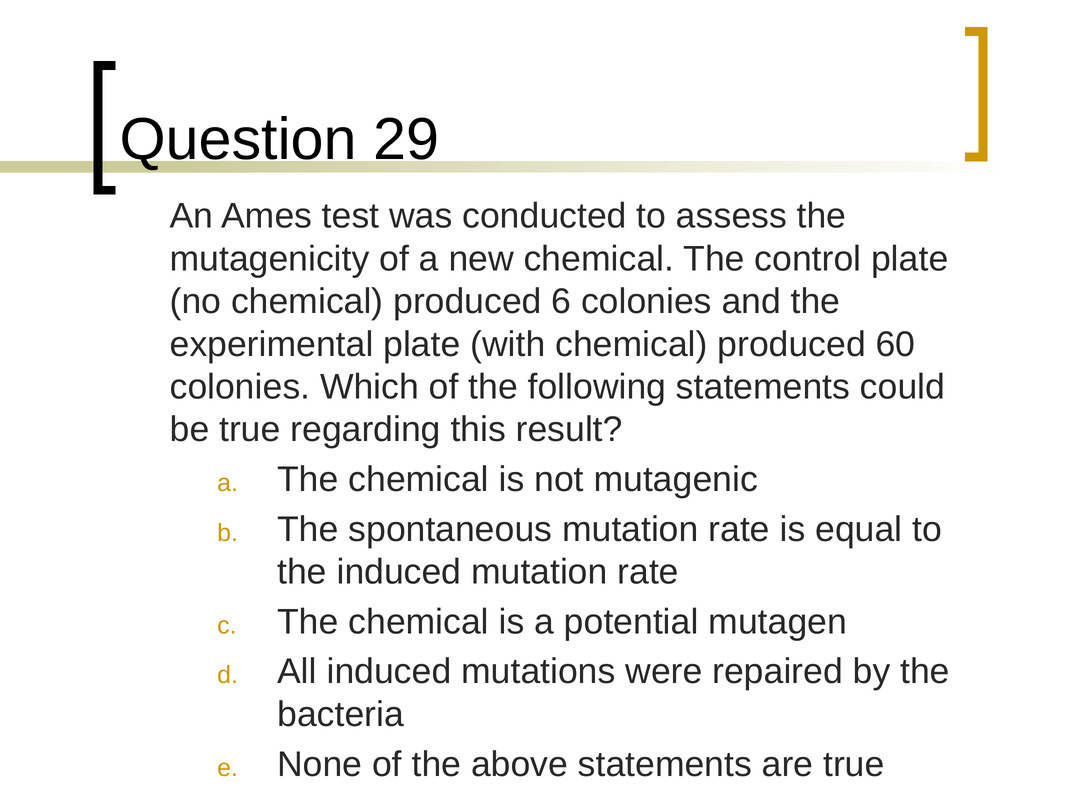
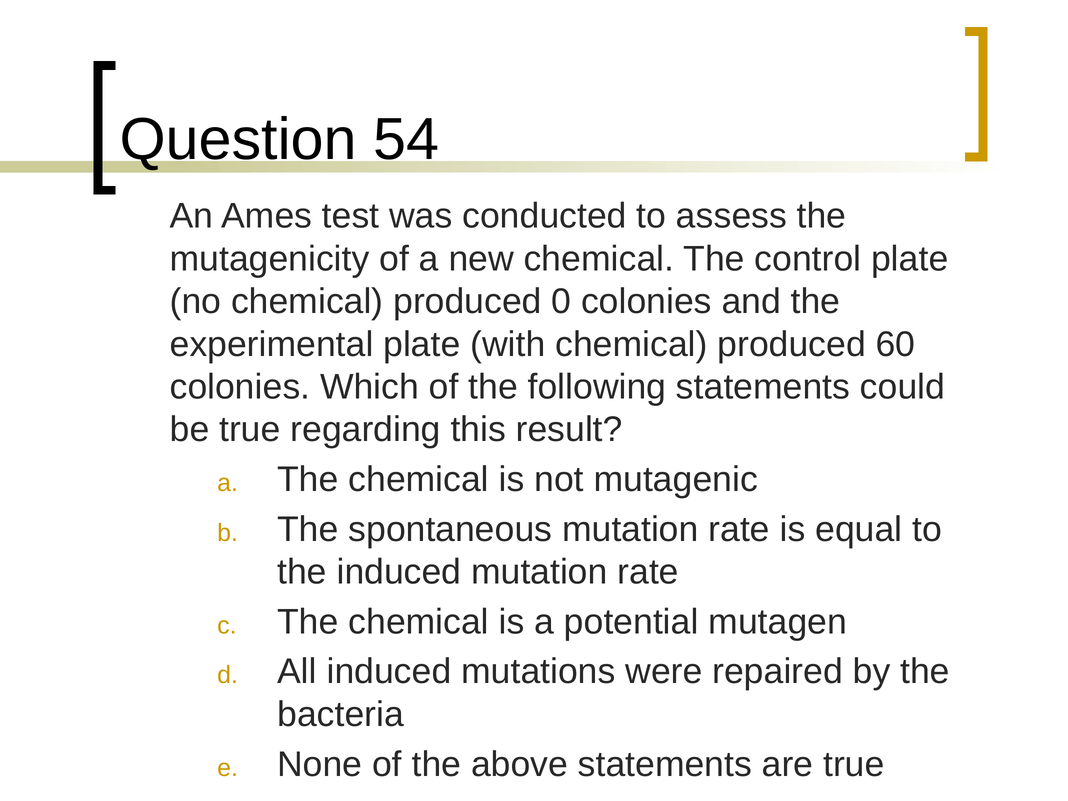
29: 29 -> 54
6: 6 -> 0
